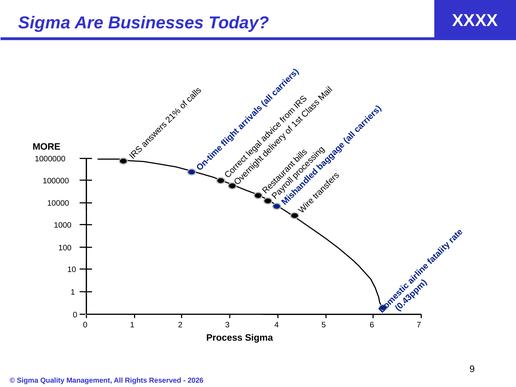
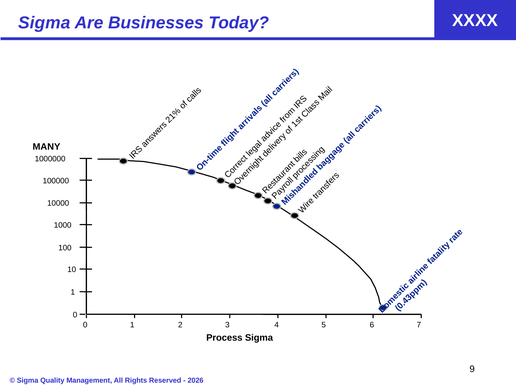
MORE: MORE -> MANY
